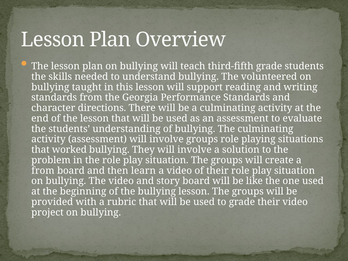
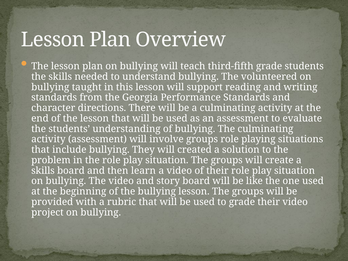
worked: worked -> include
They will involve: involve -> created
from at (43, 171): from -> skills
